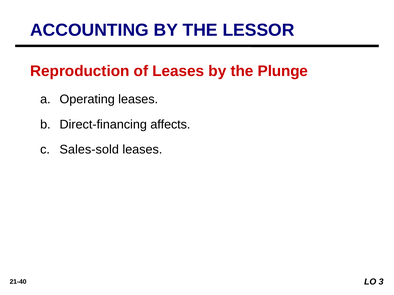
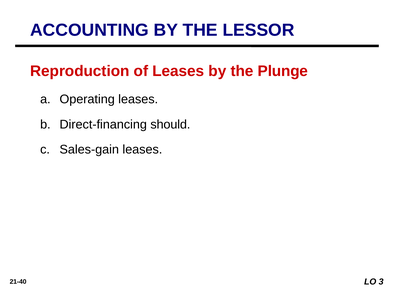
affects: affects -> should
Sales-sold: Sales-sold -> Sales-gain
